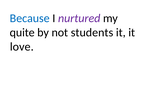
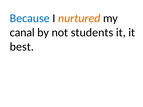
nurtured colour: purple -> orange
quite: quite -> canal
love: love -> best
